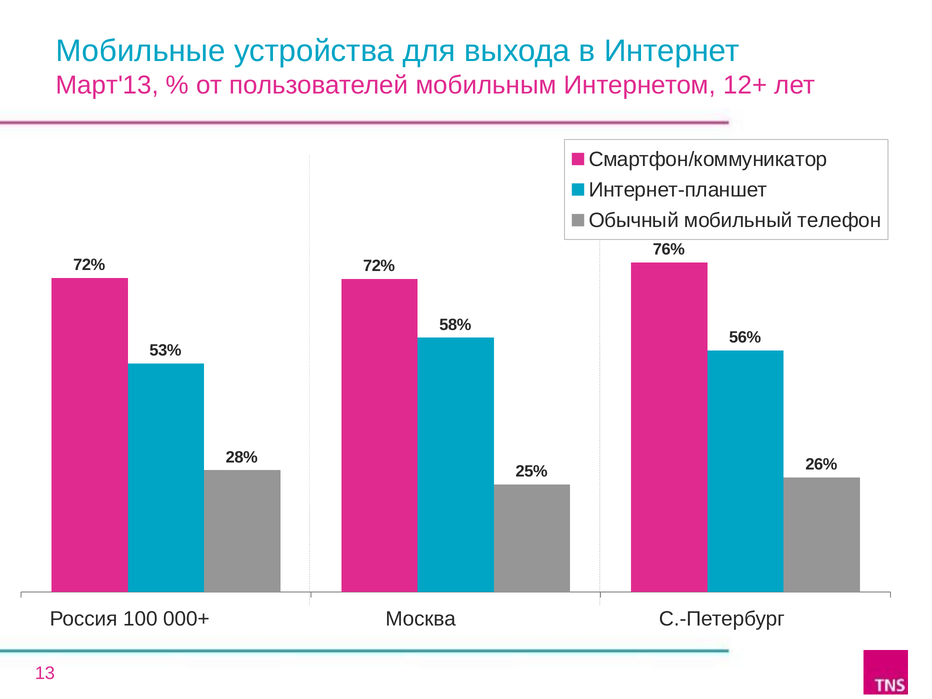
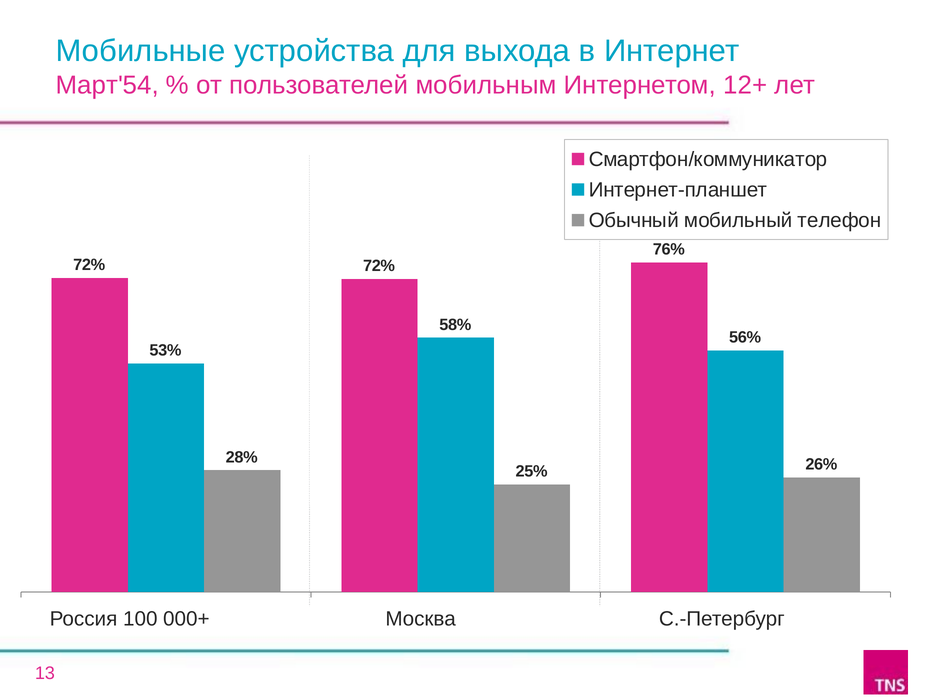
Март'13: Март'13 -> Март'54
